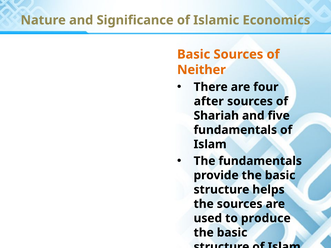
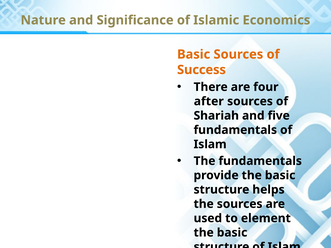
Neither: Neither -> Success
produce: produce -> element
